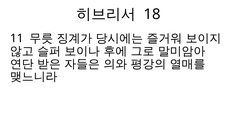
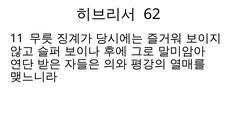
18: 18 -> 62
